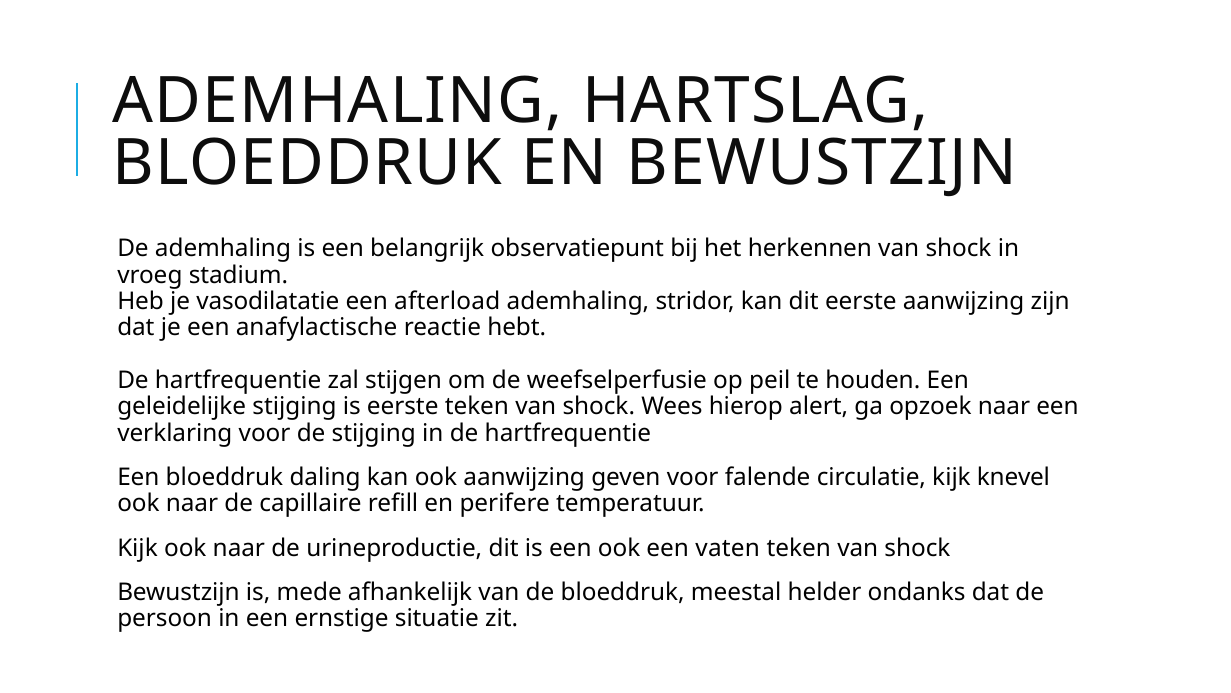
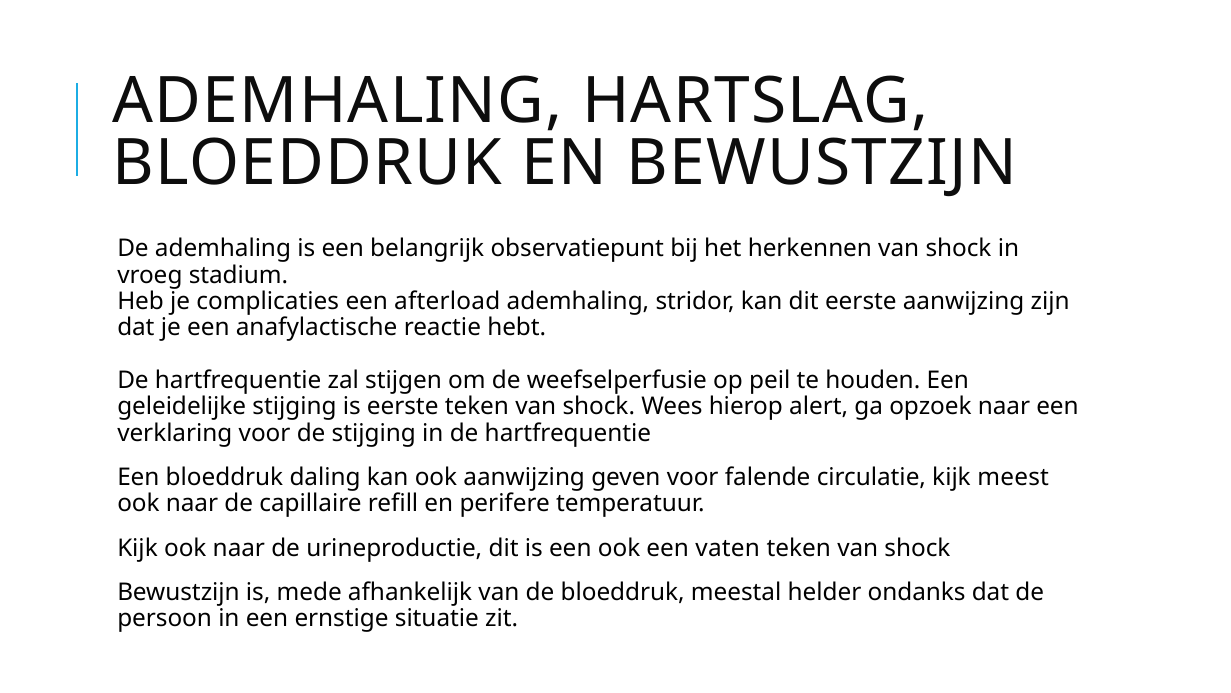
vasodilatatie: vasodilatatie -> complicaties
knevel: knevel -> meest
